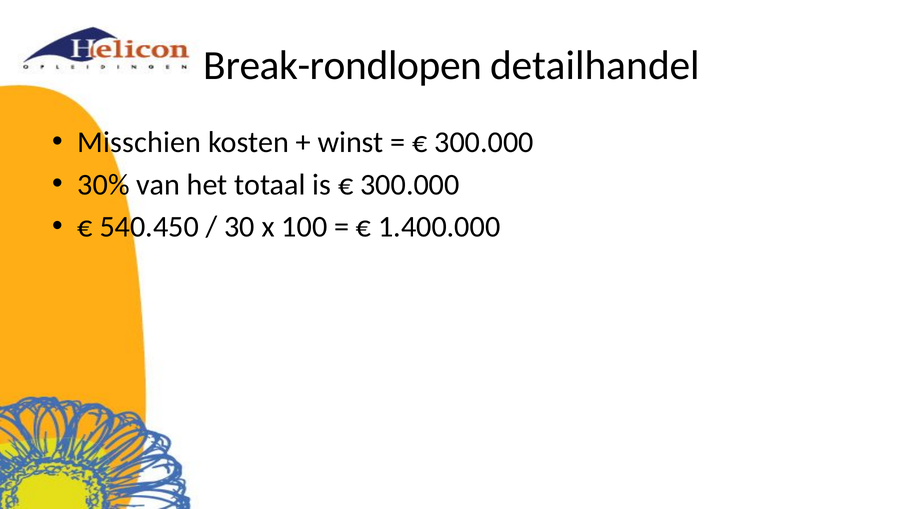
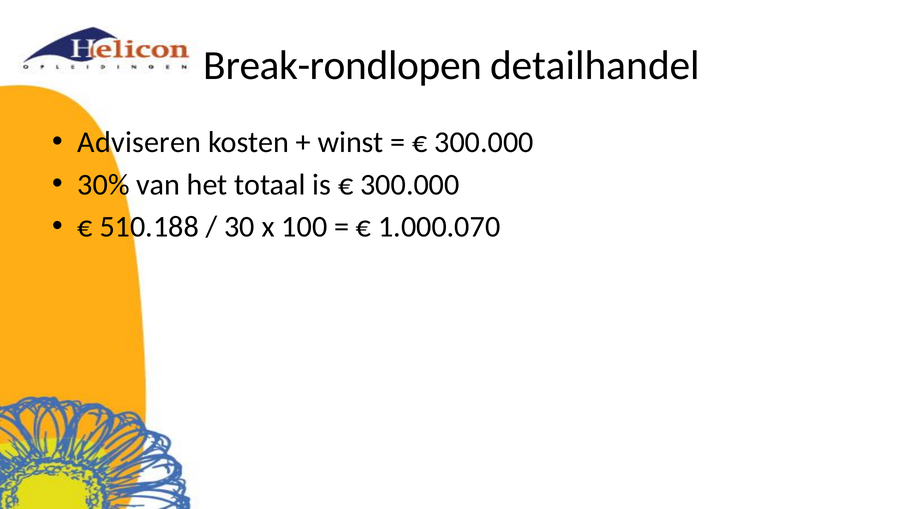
Misschien: Misschien -> Adviseren
540.450: 540.450 -> 510.188
1.400.000: 1.400.000 -> 1.000.070
